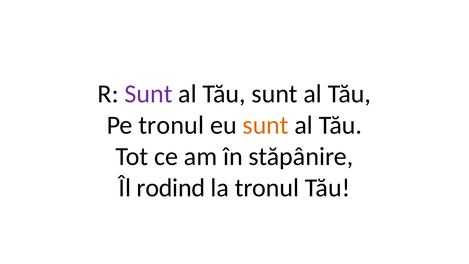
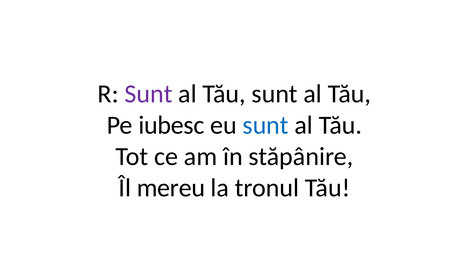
Pe tronul: tronul -> iubesc
sunt at (266, 125) colour: orange -> blue
rodind: rodind -> mereu
